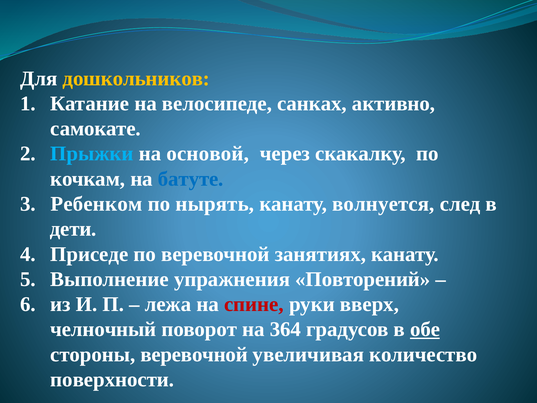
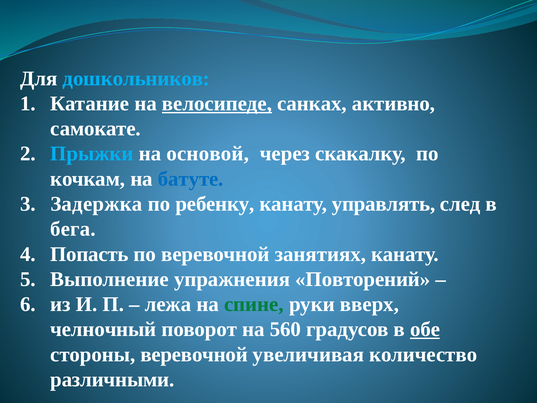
дошкольников colour: yellow -> light blue
велосипеде underline: none -> present
Ребенком: Ребенком -> Задержка
нырять: нырять -> ребенку
волнуется: волнуется -> управлять
дети: дети -> бега
Приседе: Приседе -> Попасть
спине colour: red -> green
364: 364 -> 560
поверхности: поверхности -> различными
